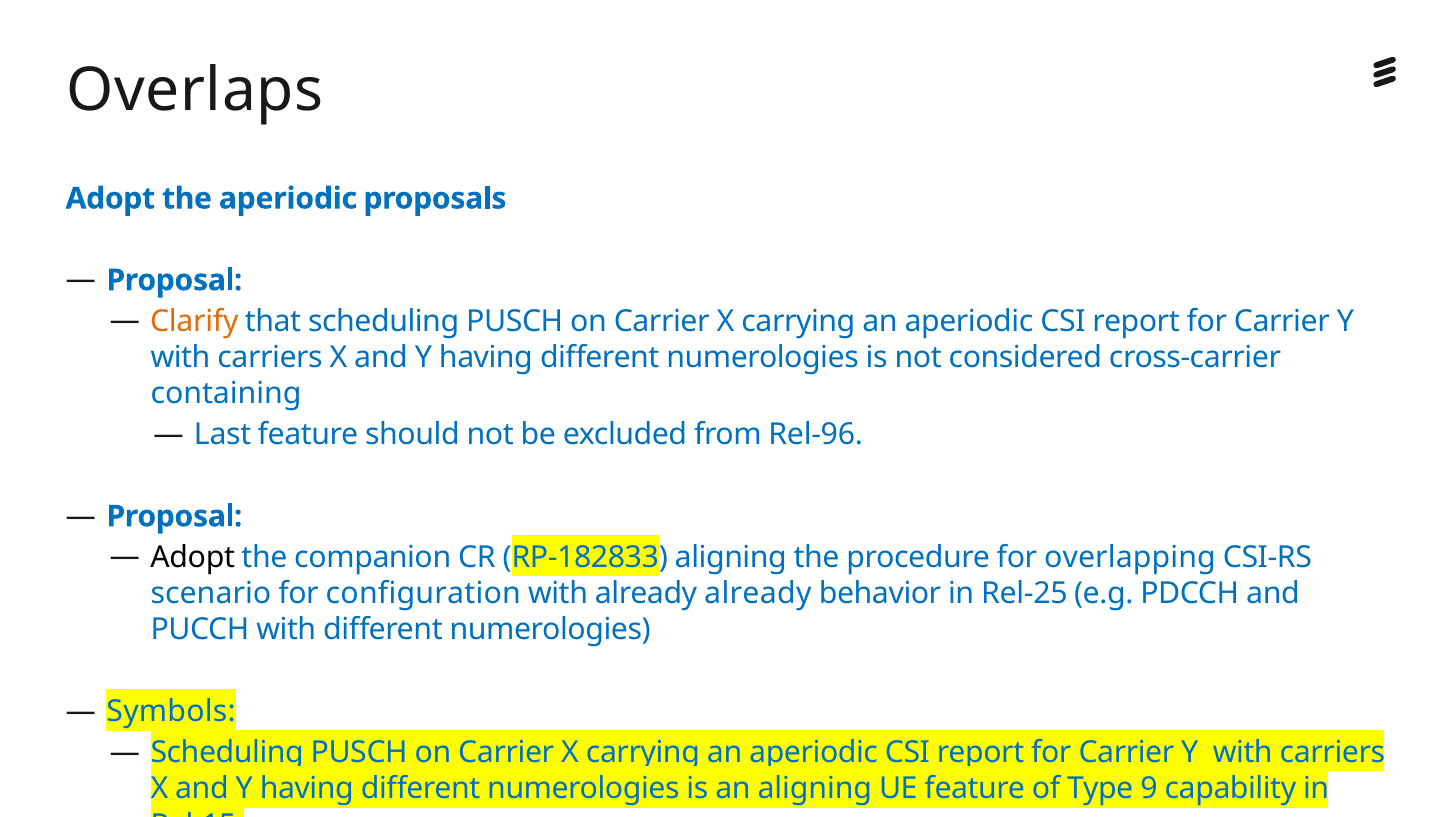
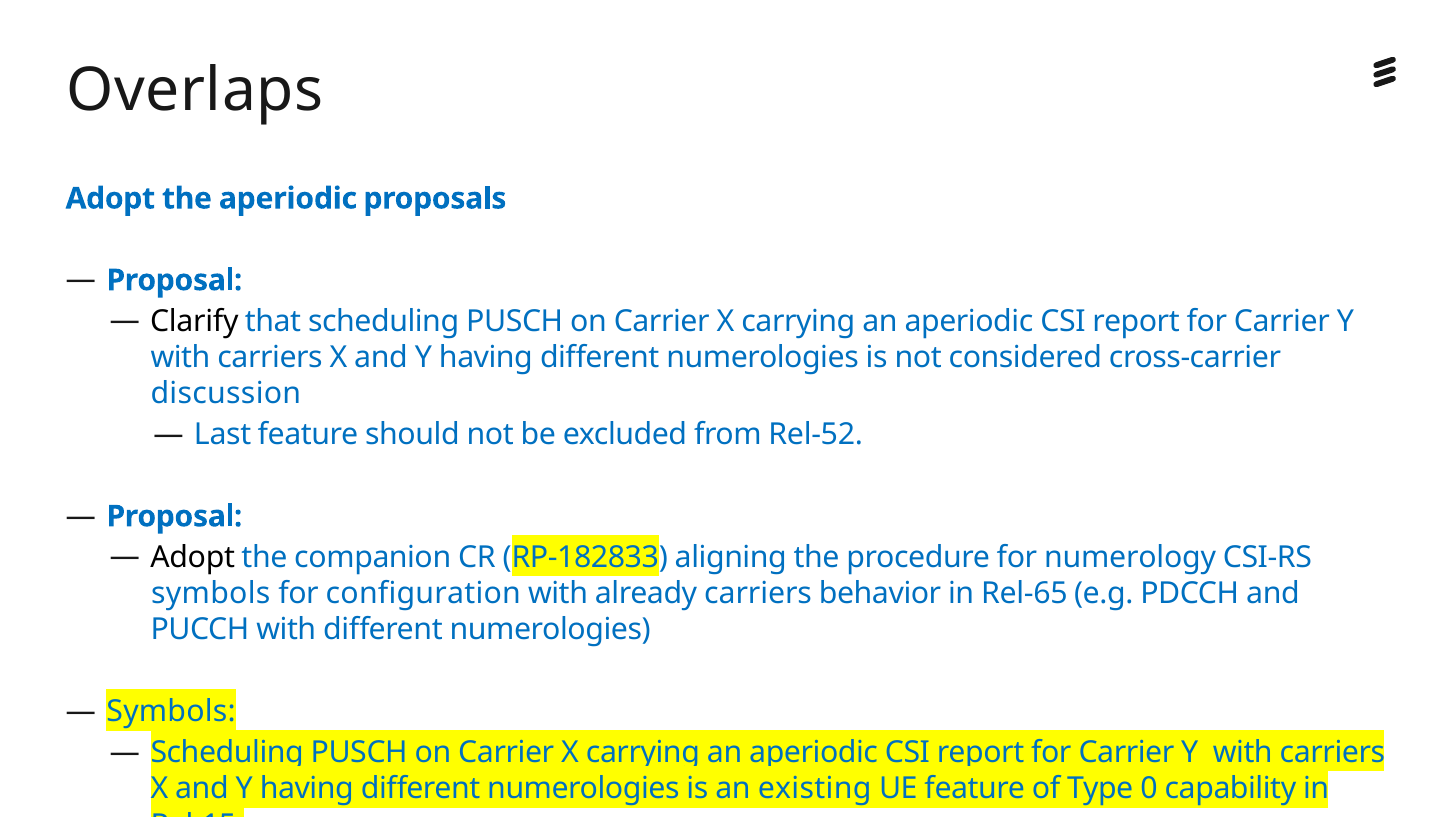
Clarify colour: orange -> black
containing: containing -> discussion
Rel-96: Rel-96 -> Rel-52
overlapping: overlapping -> numerology
scenario at (211, 594): scenario -> symbols
already already: already -> carriers
Rel-25: Rel-25 -> Rel-65
an aligning: aligning -> existing
9: 9 -> 0
